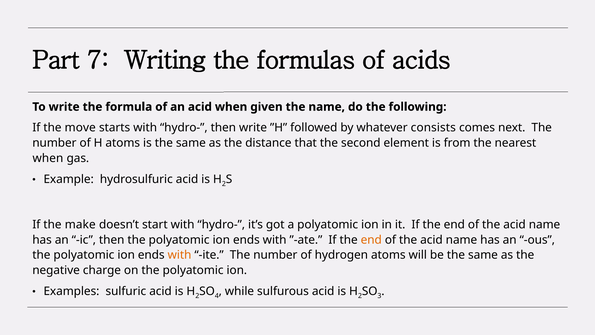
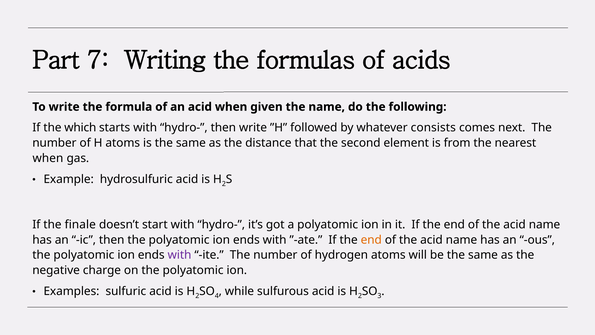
move: move -> which
make: make -> finale
with at (180, 255) colour: orange -> purple
